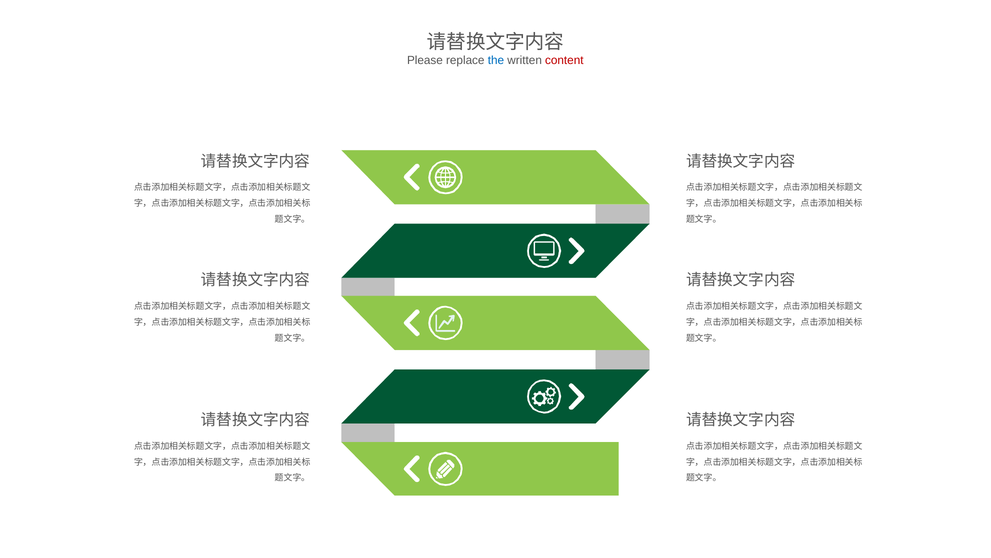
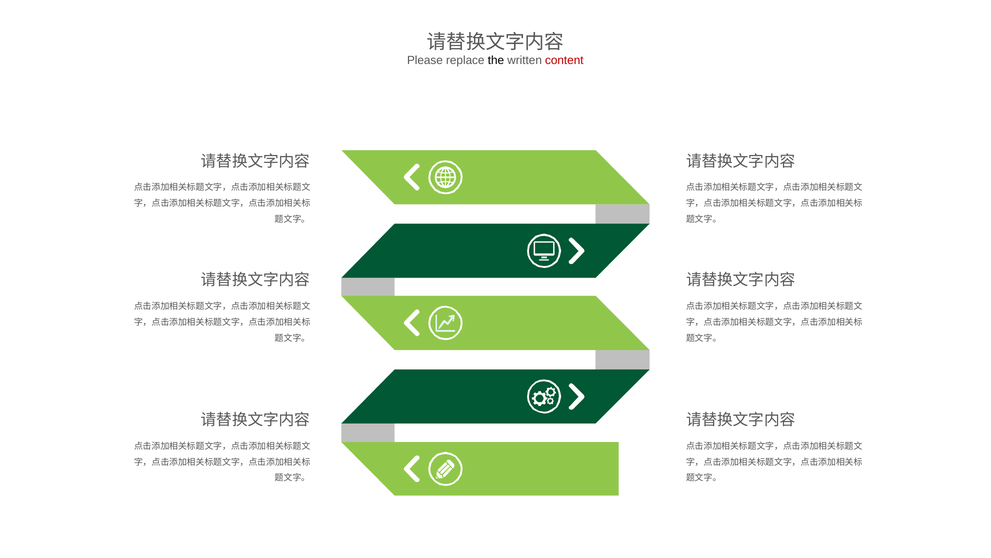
the colour: blue -> black
